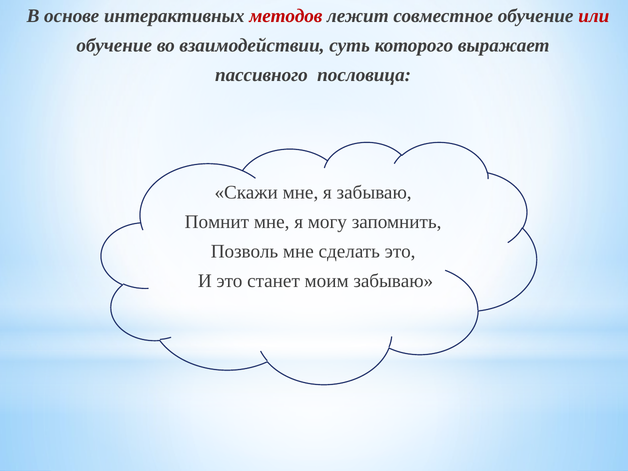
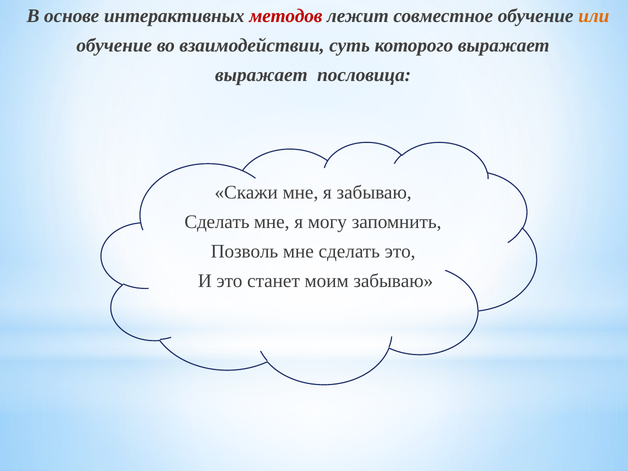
или colour: red -> orange
пассивного at (261, 75): пассивного -> выражает
Помнит at (217, 222): Помнит -> Сделать
